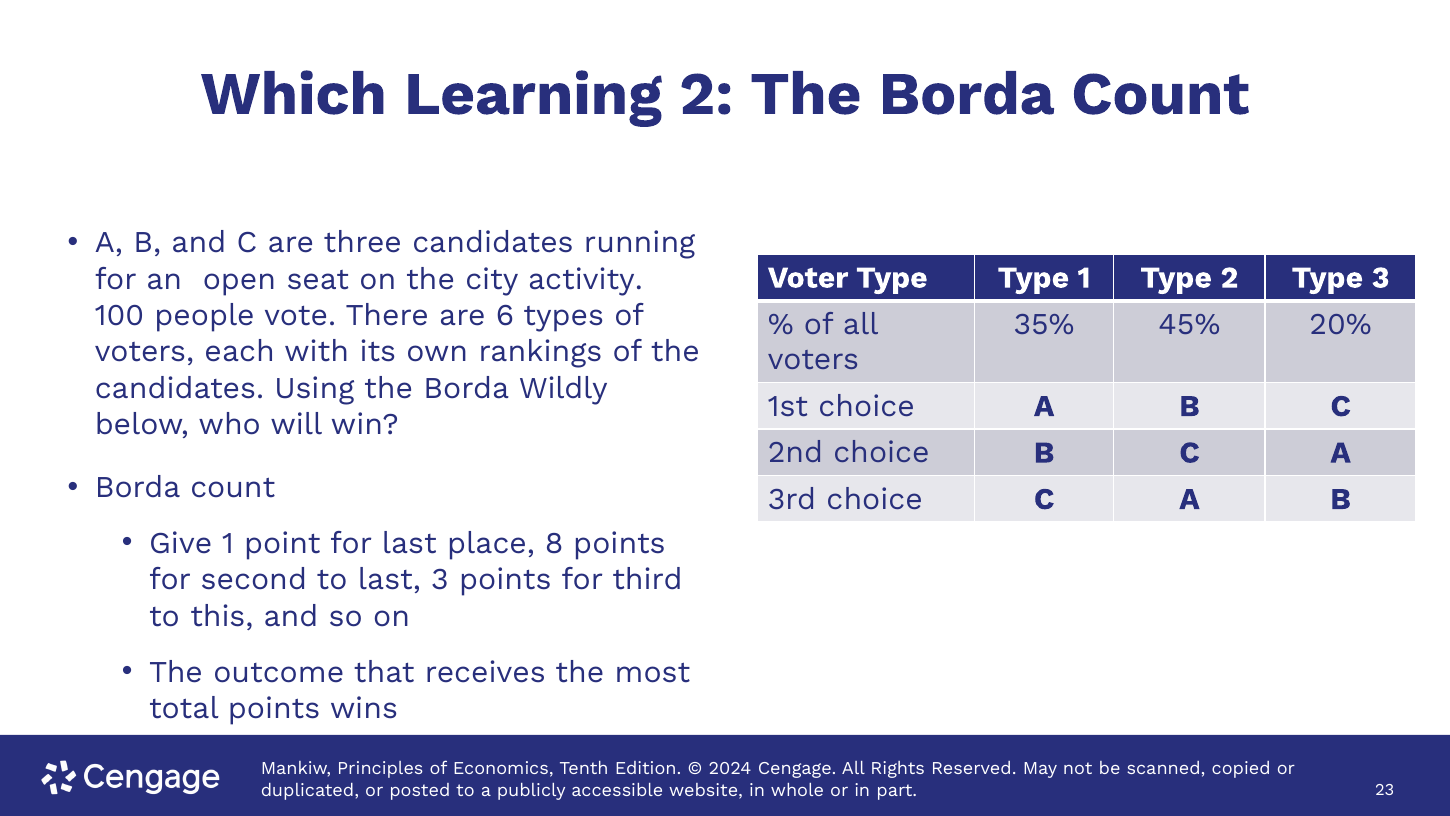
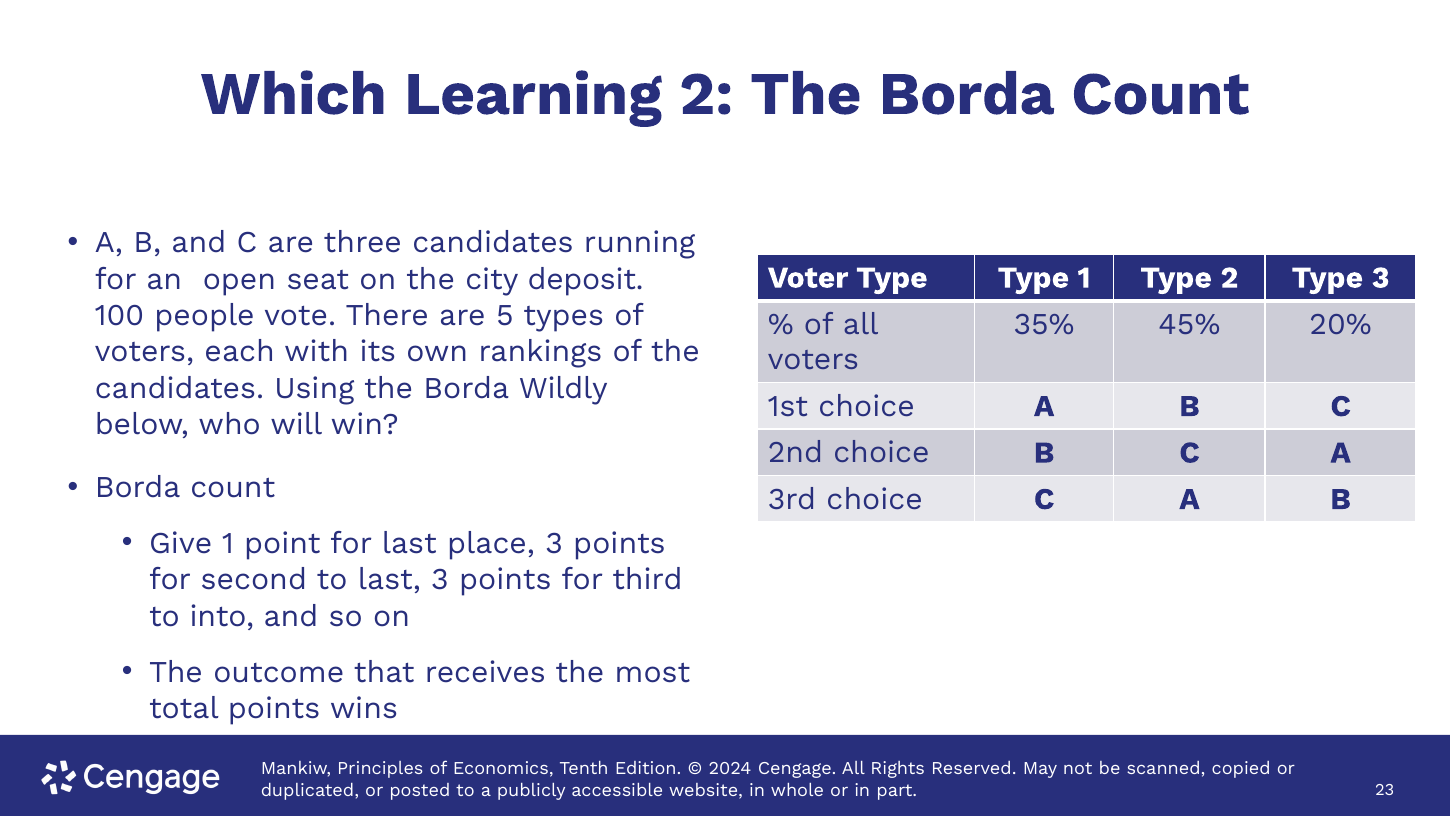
activity: activity -> deposit
6: 6 -> 5
place 8: 8 -> 3
this: this -> into
